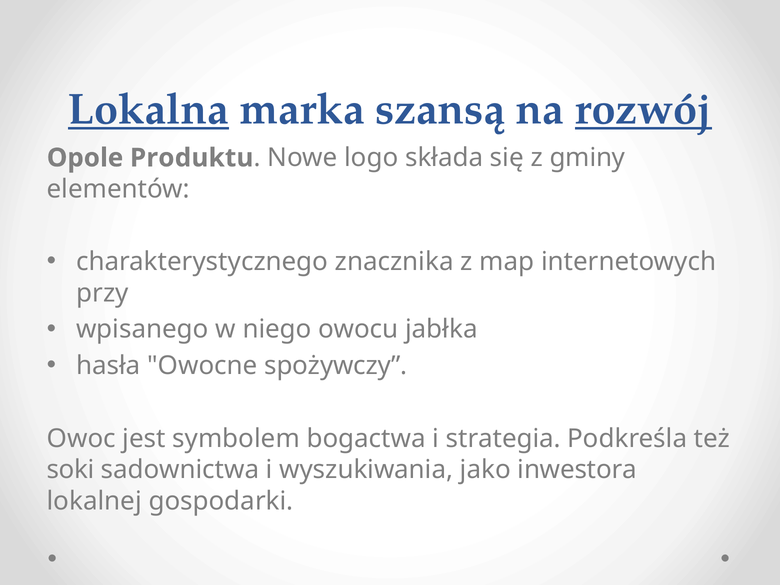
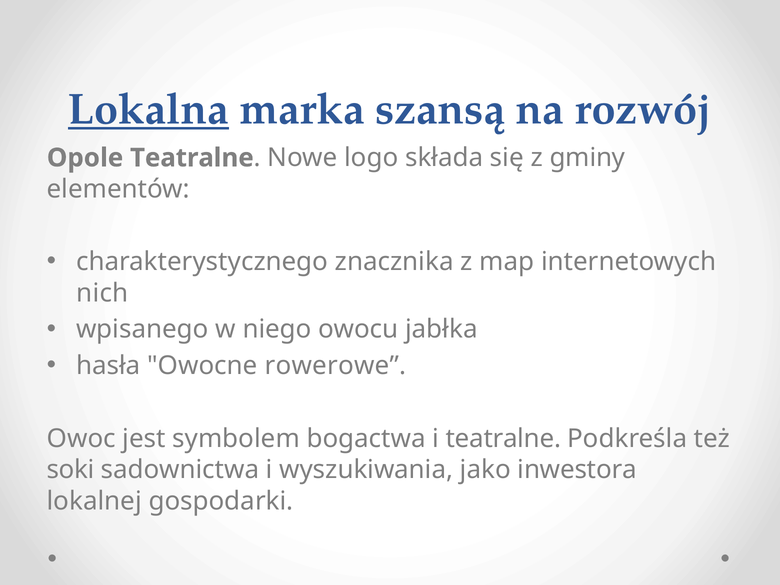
rozwój underline: present -> none
Opole Produktu: Produktu -> Teatralne
przy: przy -> nich
spożywczy: spożywczy -> rowerowe
i strategia: strategia -> teatralne
